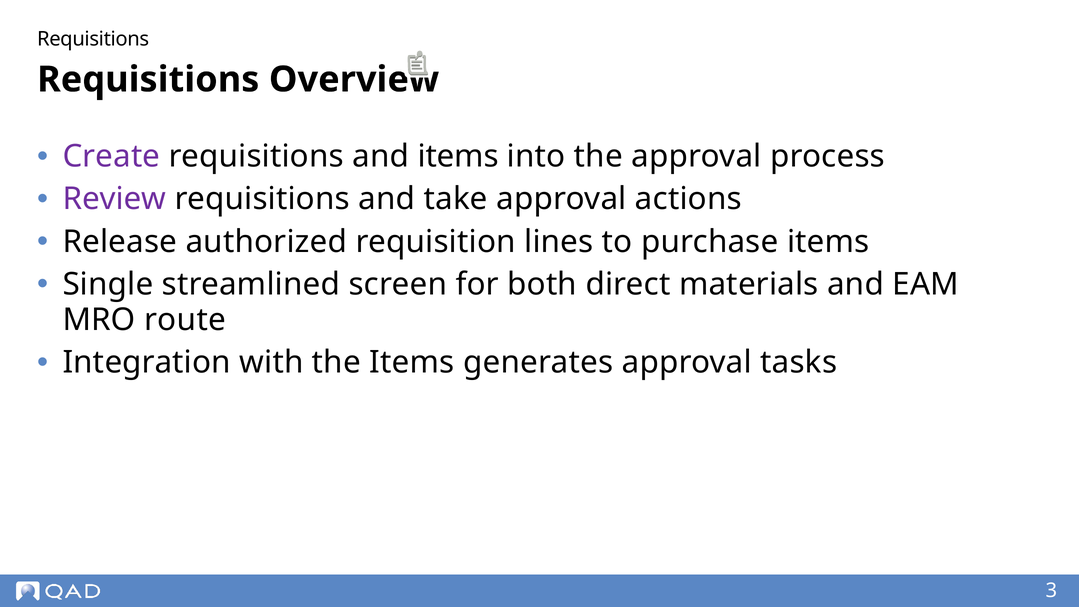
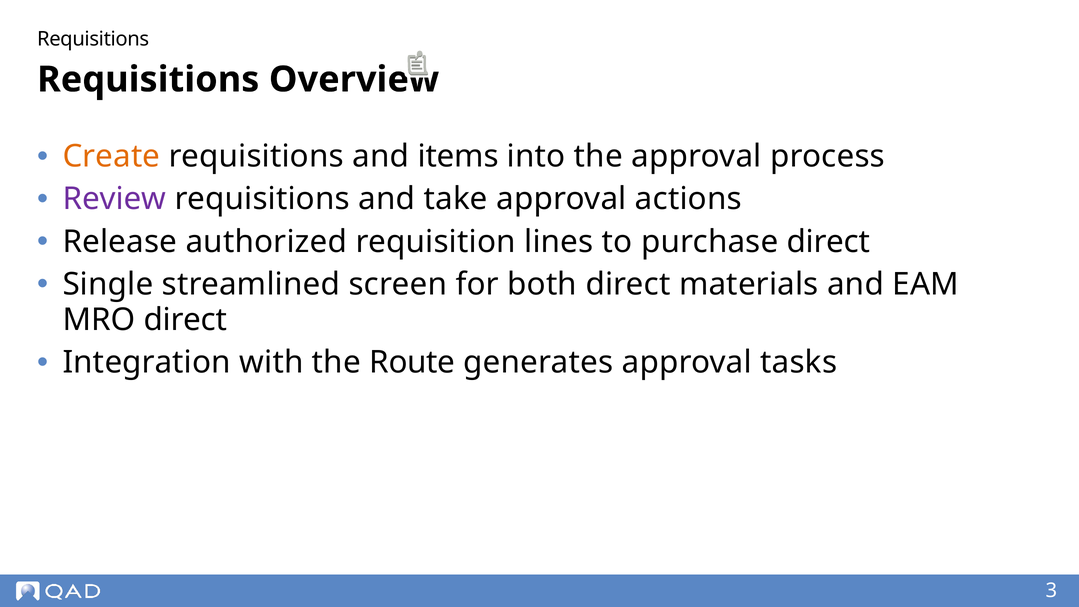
Create colour: purple -> orange
purchase items: items -> direct
MRO route: route -> direct
the Items: Items -> Route
